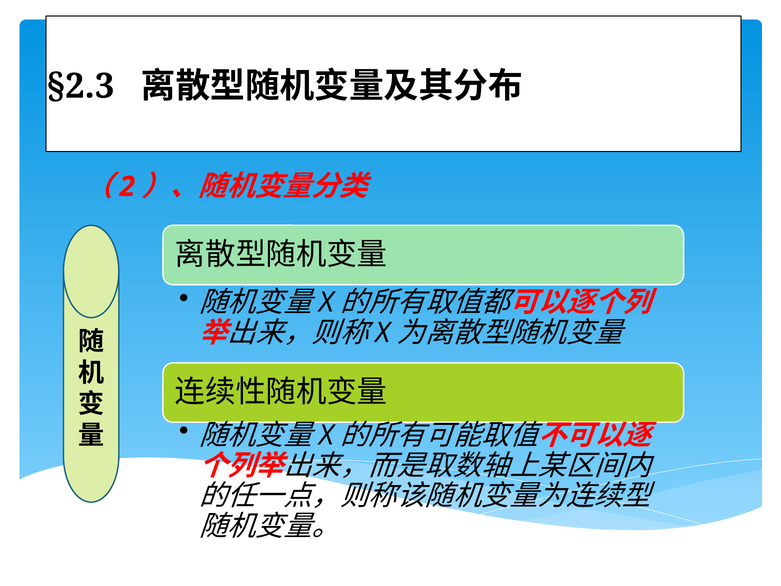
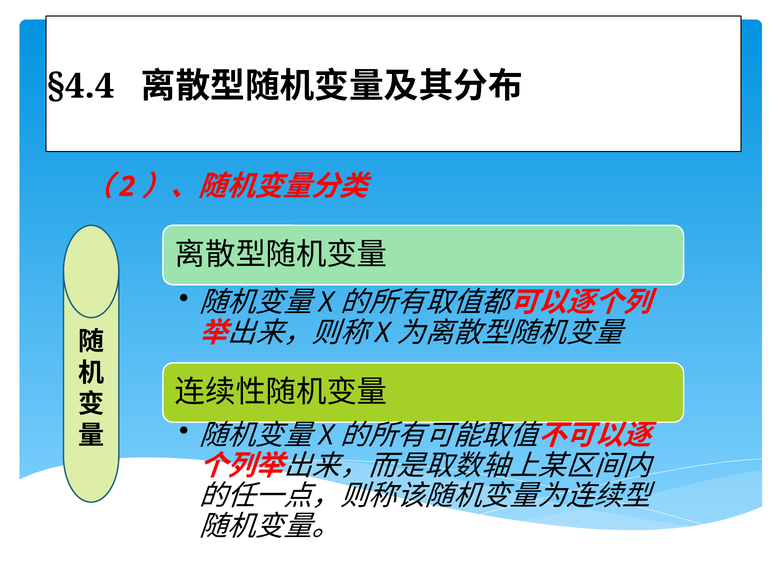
§2.3: §2.3 -> §4.4
